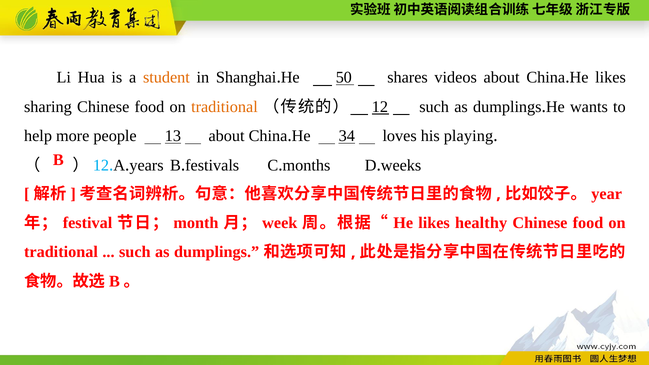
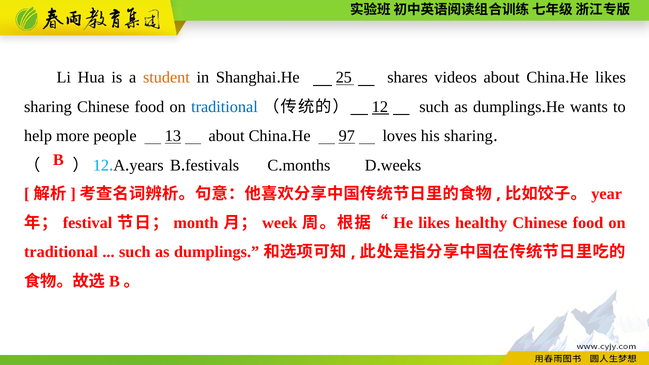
50: 50 -> 25
traditional at (224, 107) colour: orange -> blue
34: 34 -> 97
his playing: playing -> sharing
